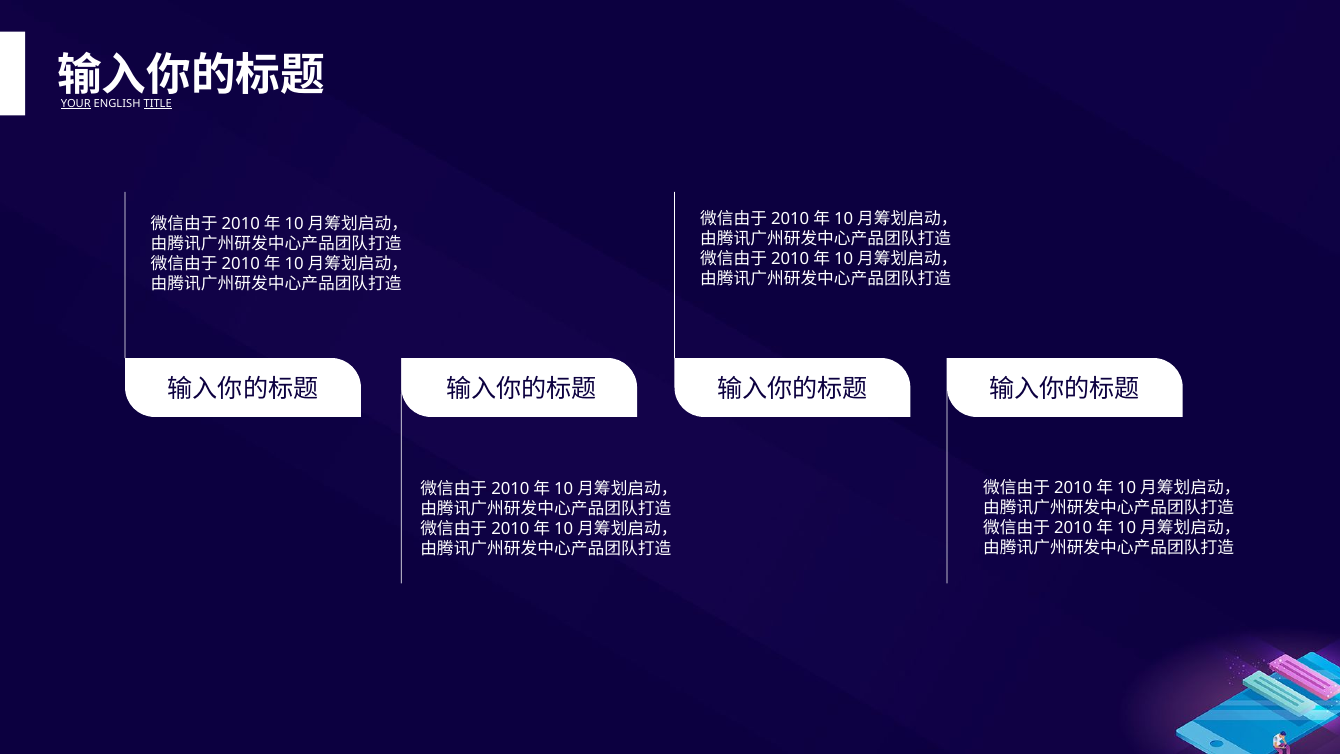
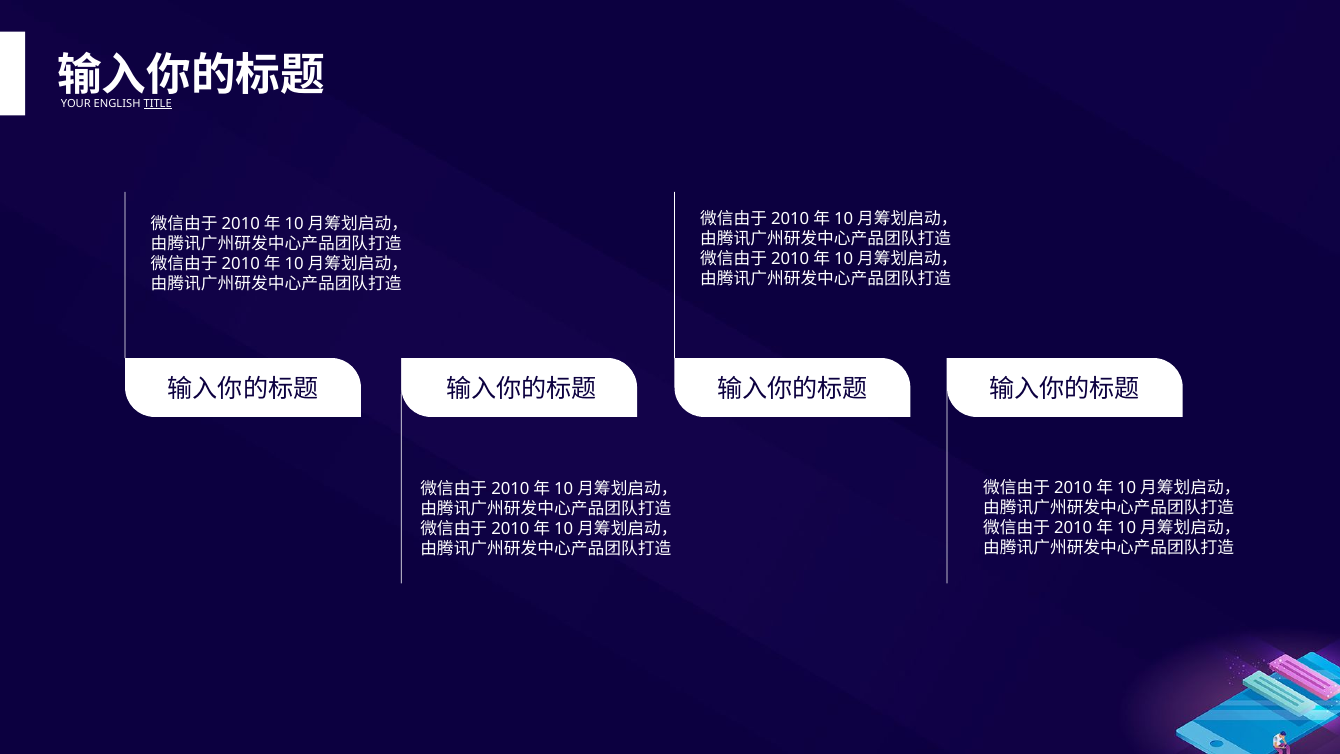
YOUR underline: present -> none
